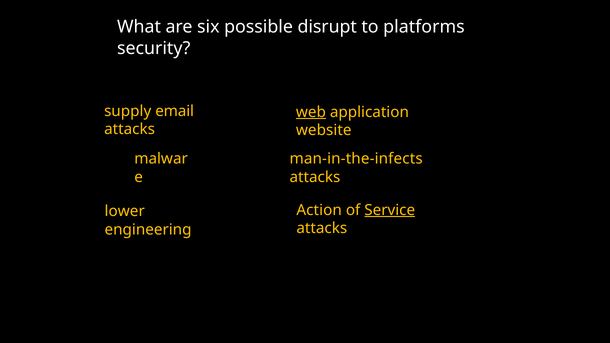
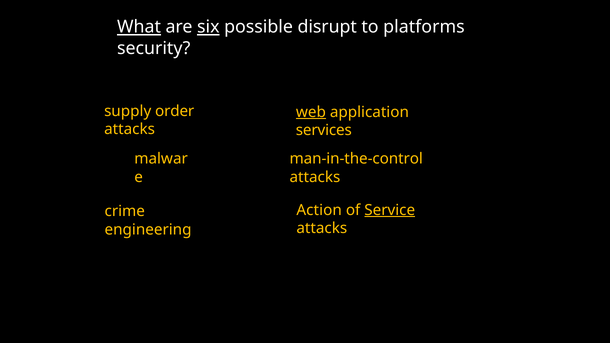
What underline: none -> present
six underline: none -> present
email: email -> order
website: website -> services
man-in-the-infects: man-in-the-infects -> man-in-the-control
lower: lower -> crime
